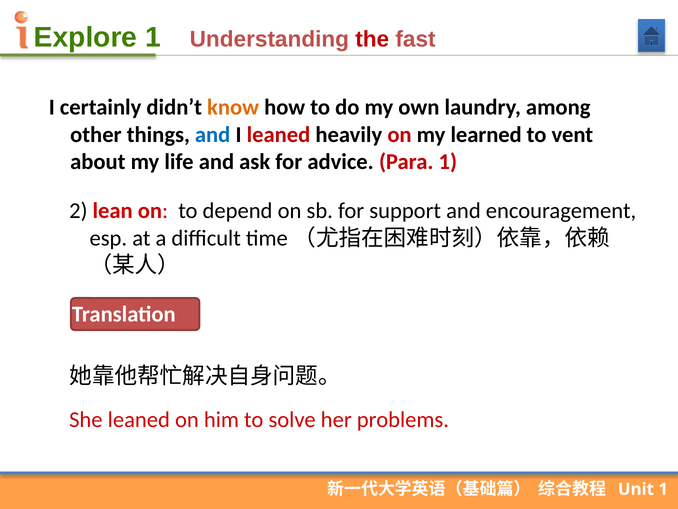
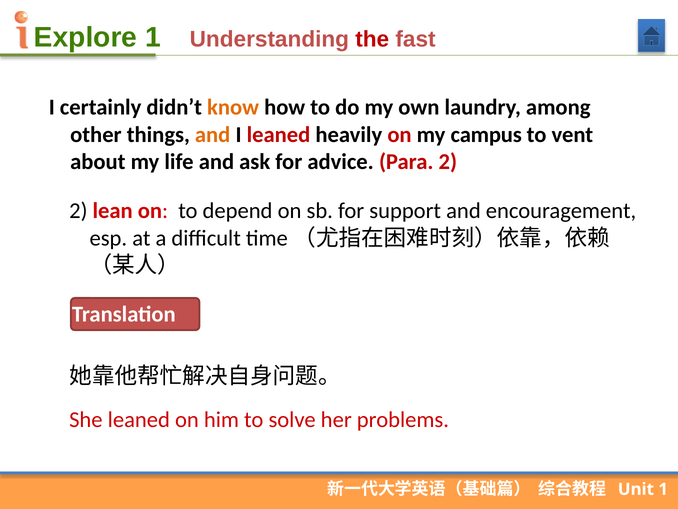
and at (213, 135) colour: blue -> orange
learned: learned -> campus
Para 1: 1 -> 2
